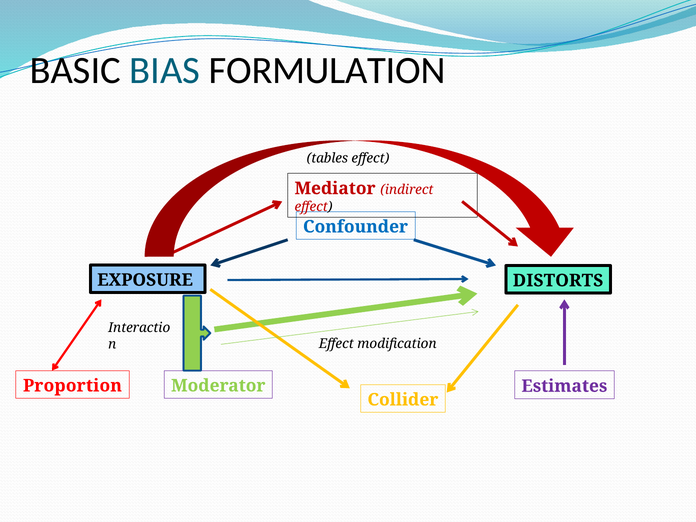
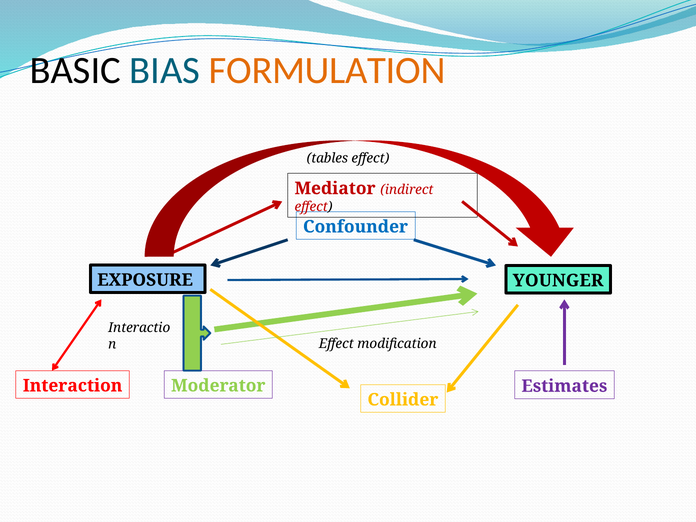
FORMULATION colour: black -> orange
DISTORTS: DISTORTS -> YOUNGER
Proportion: Proportion -> Interaction
